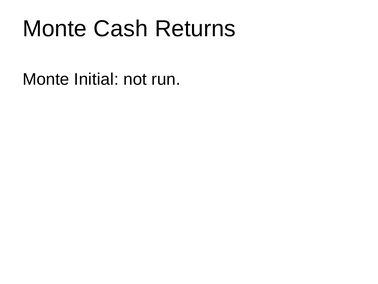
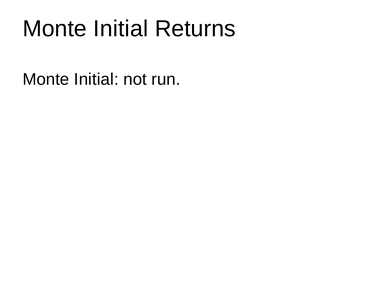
Cash at (121, 29): Cash -> Initial
